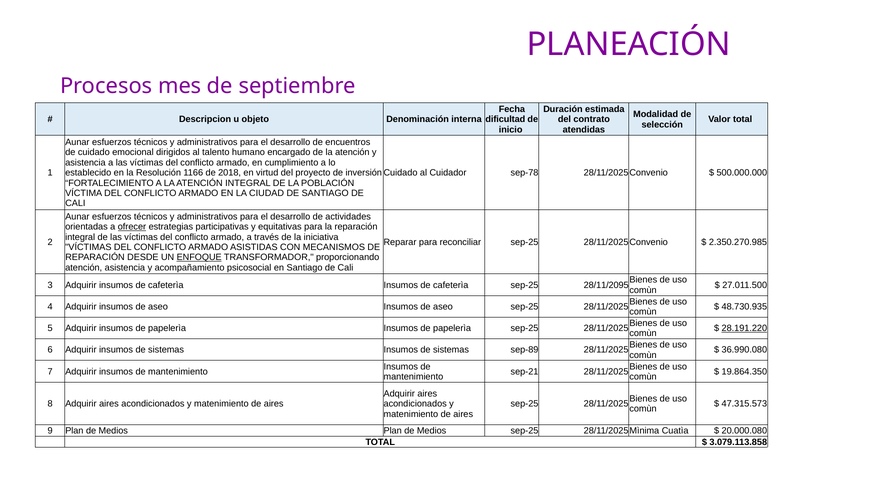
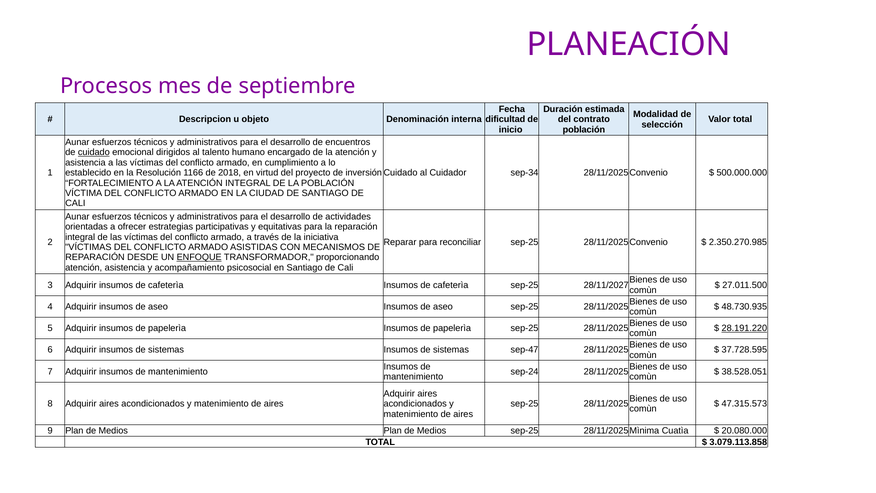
atendidas at (584, 130): atendidas -> población
cuidado at (94, 152) underline: none -> present
sep-78: sep-78 -> sep-34
ofrecer underline: present -> none
28/11/2095: 28/11/2095 -> 28/11/2027
sep-89: sep-89 -> sep-47
36.990.080: 36.990.080 -> 37.728.595
sep-21: sep-21 -> sep-24
19.864.350: 19.864.350 -> 38.528.051
20.000.080: 20.000.080 -> 20.080.000
